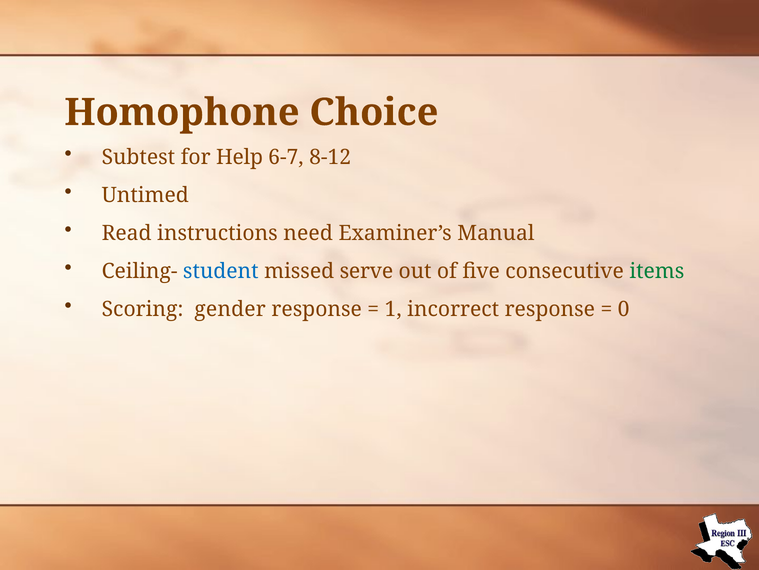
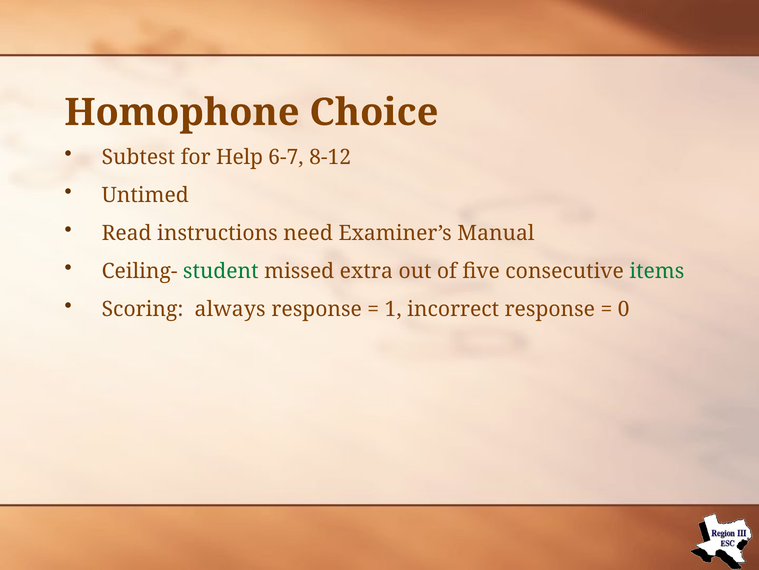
student colour: blue -> green
serve: serve -> extra
gender: gender -> always
